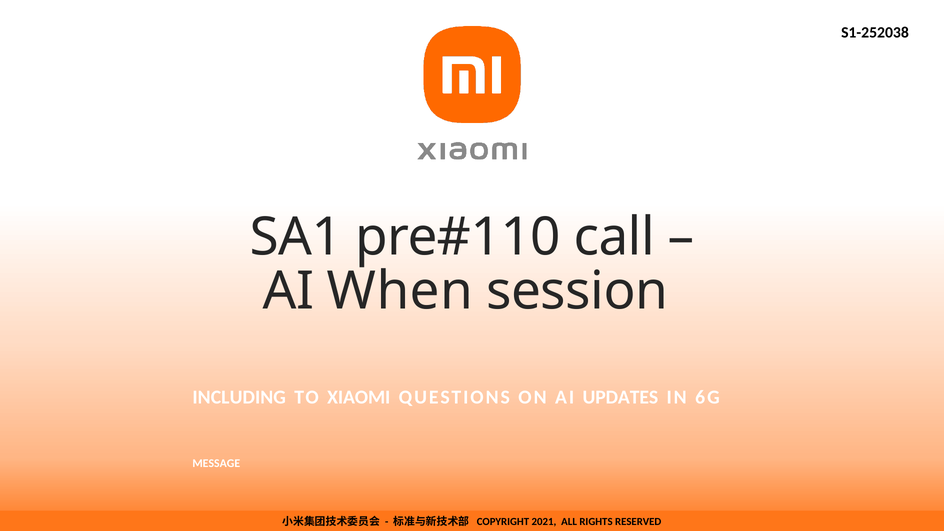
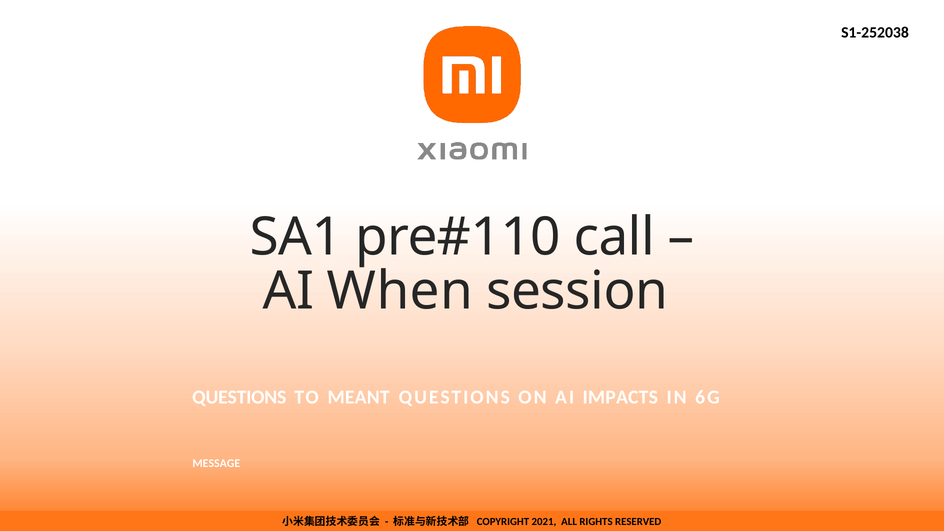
INCLUDING at (239, 397): INCLUDING -> QUESTIONS
XIAOMI: XIAOMI -> MEANT
UPDATES: UPDATES -> IMPACTS
